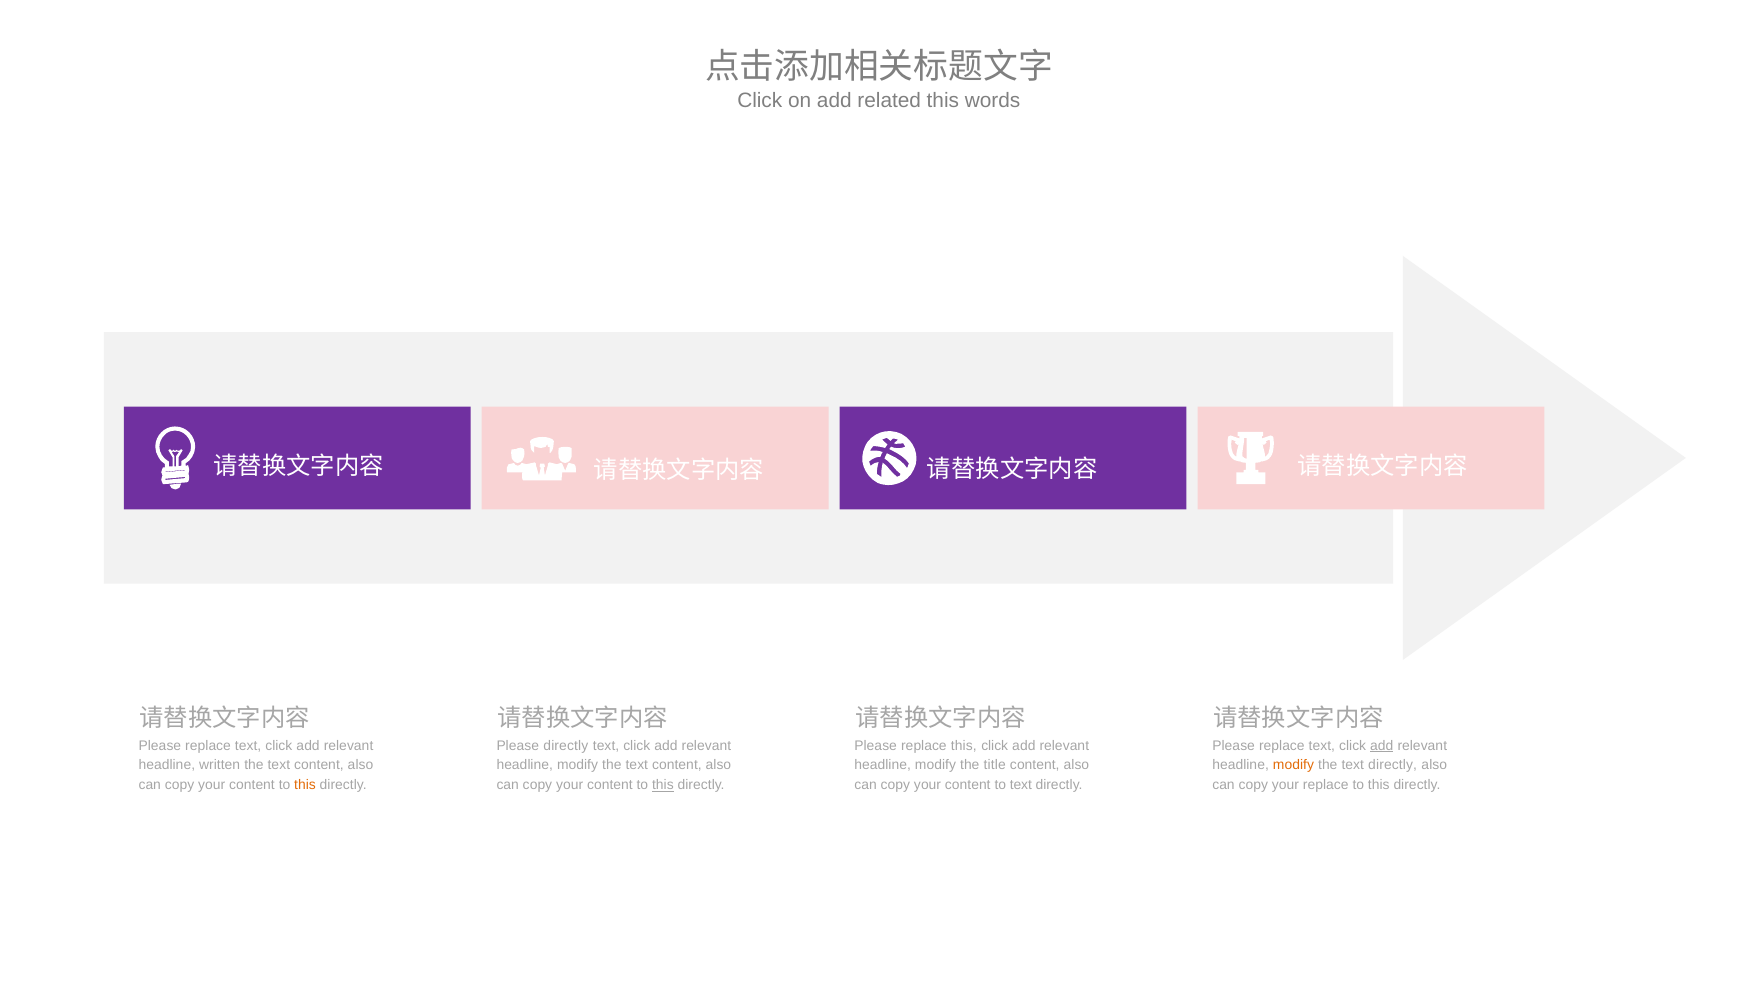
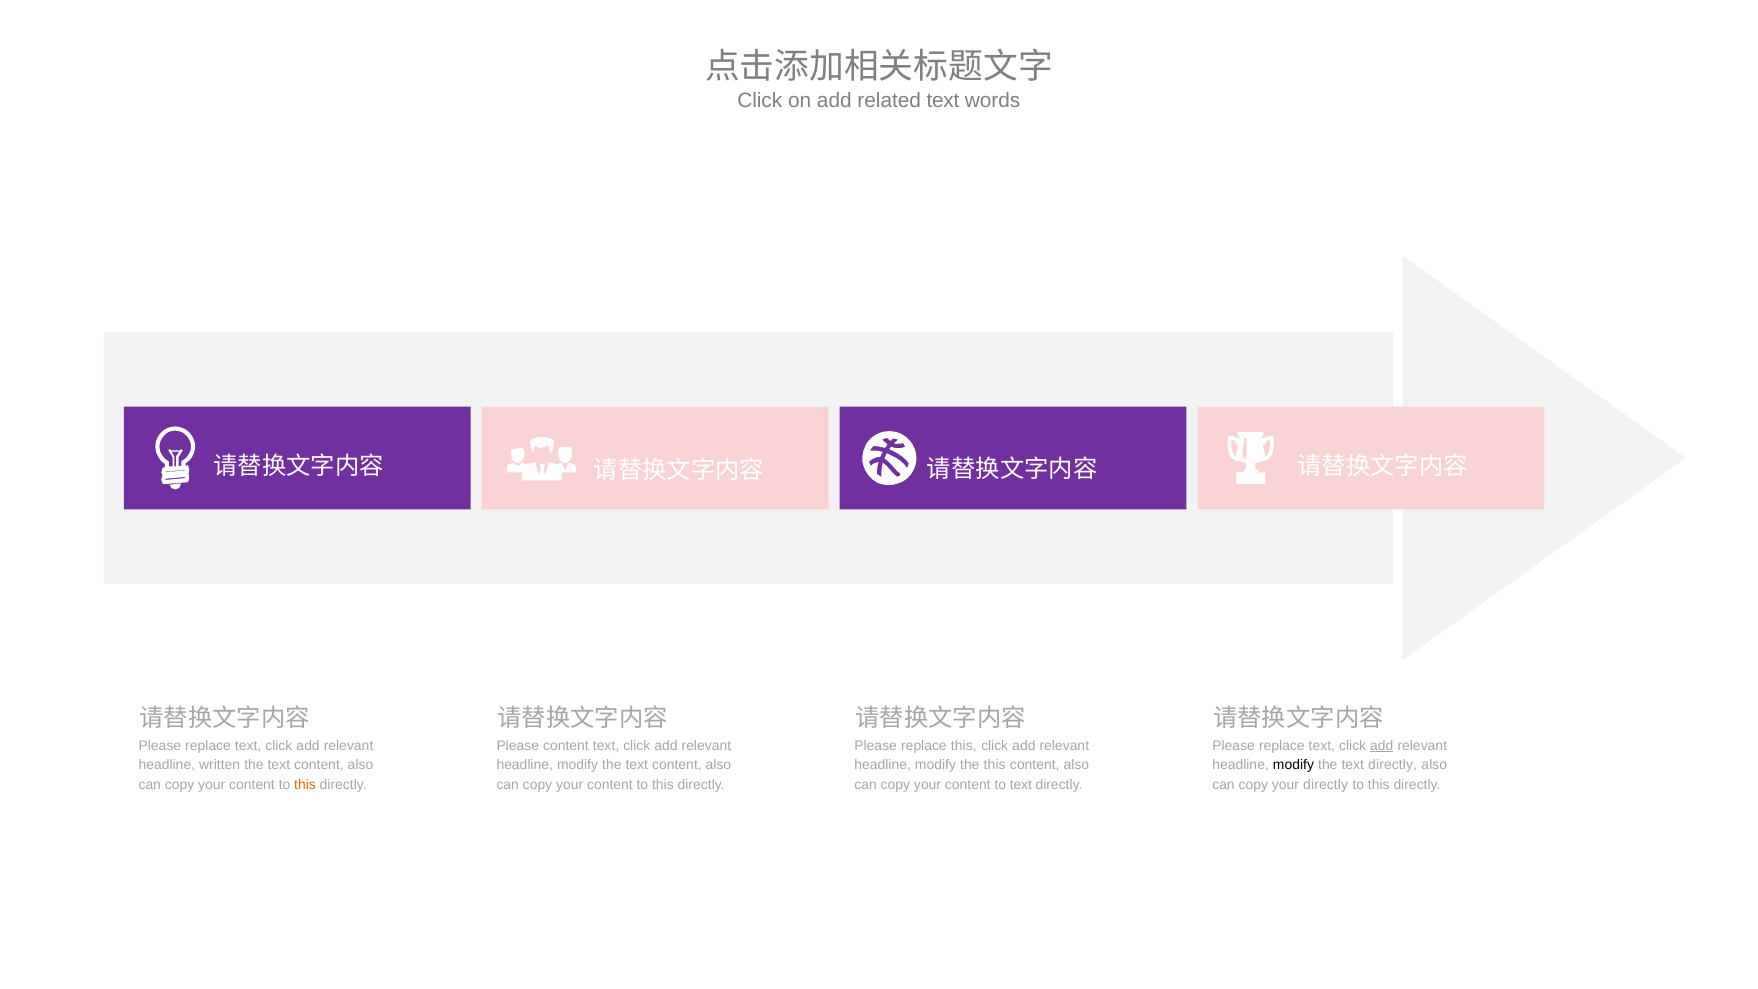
related this: this -> text
Please directly: directly -> content
the title: title -> this
modify at (1293, 765) colour: orange -> black
this at (663, 785) underline: present -> none
your replace: replace -> directly
